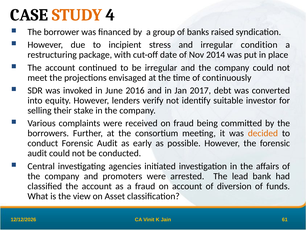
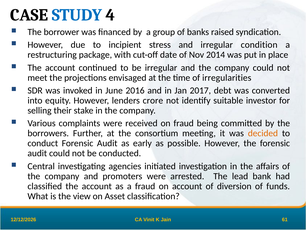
STUDY colour: orange -> blue
continuously: continuously -> irregularities
verify: verify -> crore
